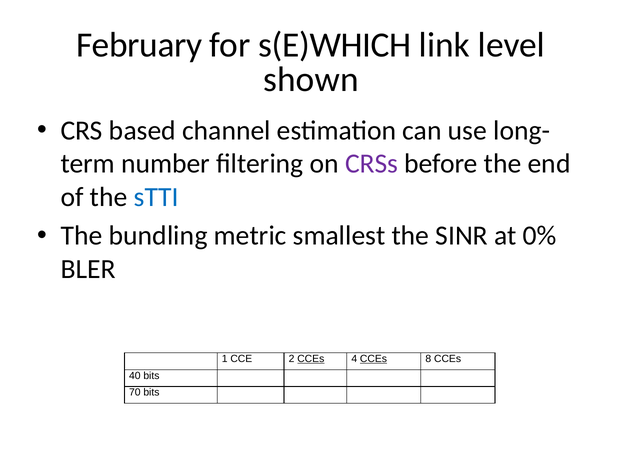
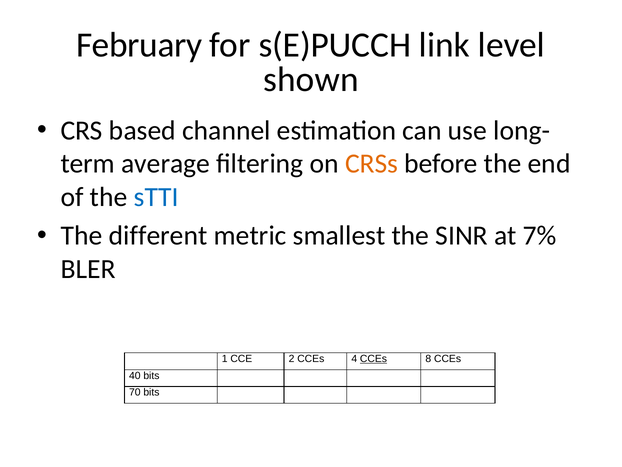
s(E)WHICH: s(E)WHICH -> s(E)PUCCH
number: number -> average
CRSs colour: purple -> orange
bundling: bundling -> different
0%: 0% -> 7%
CCEs at (311, 358) underline: present -> none
